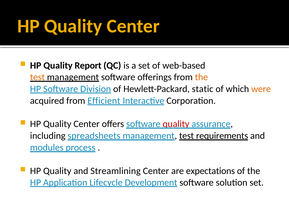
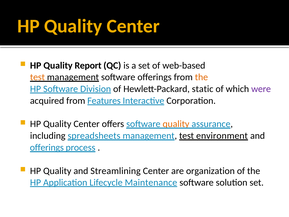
were colour: orange -> purple
Efficient: Efficient -> Features
quality at (176, 124) colour: red -> orange
requirements: requirements -> environment
modules at (47, 147): modules -> offerings
expectations: expectations -> organization
Development: Development -> Maintenance
